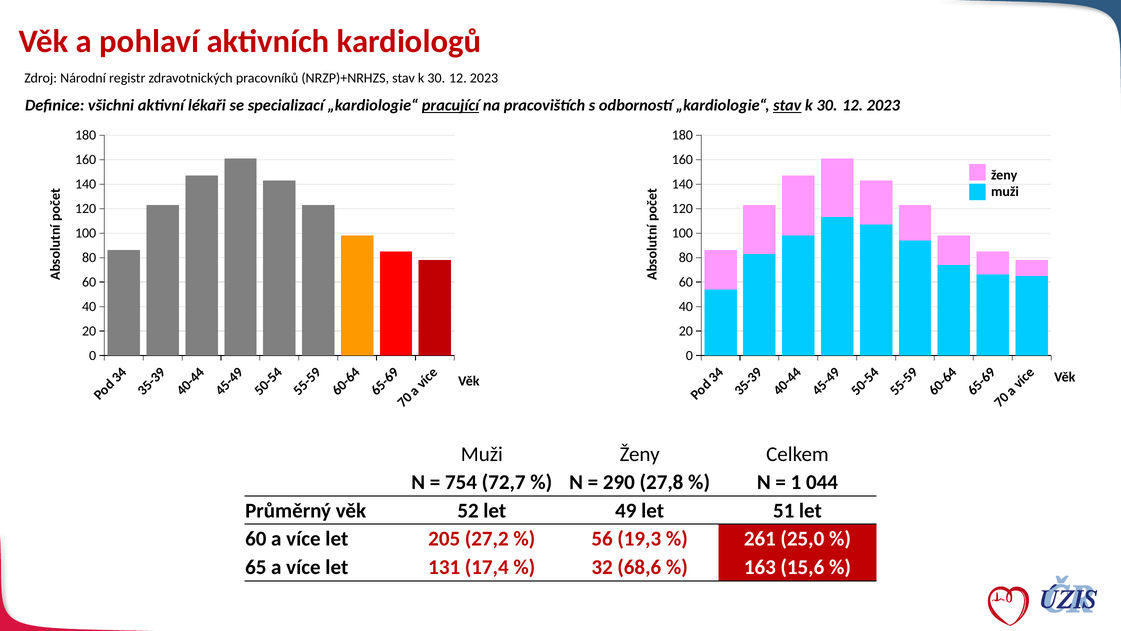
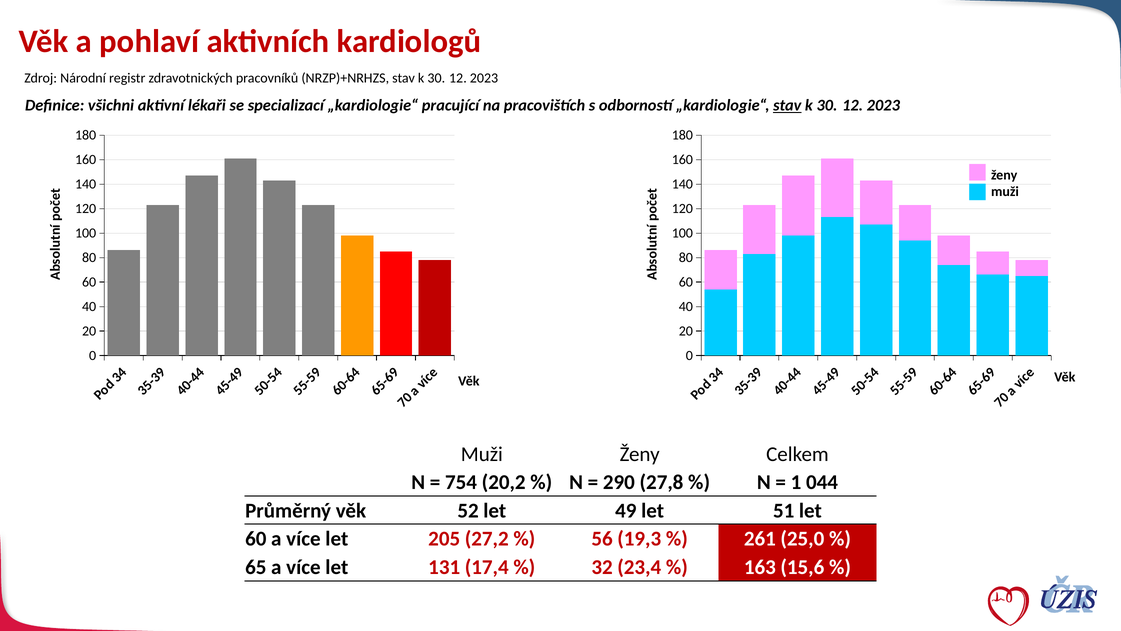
pracující underline: present -> none
72,7: 72,7 -> 20,2
68,6: 68,6 -> 23,4
